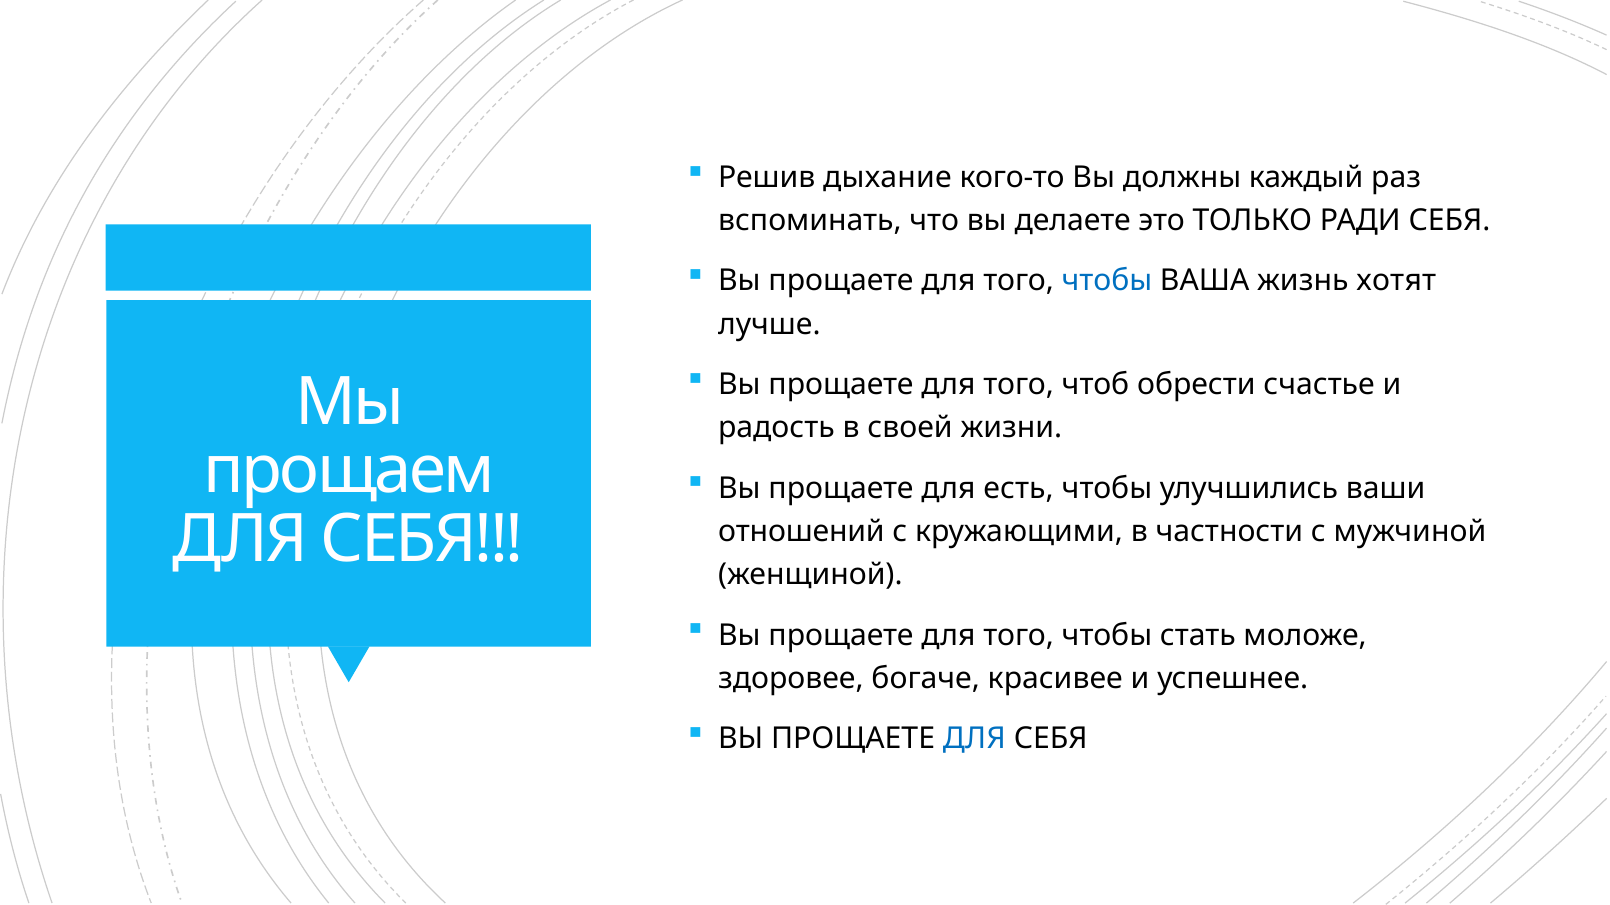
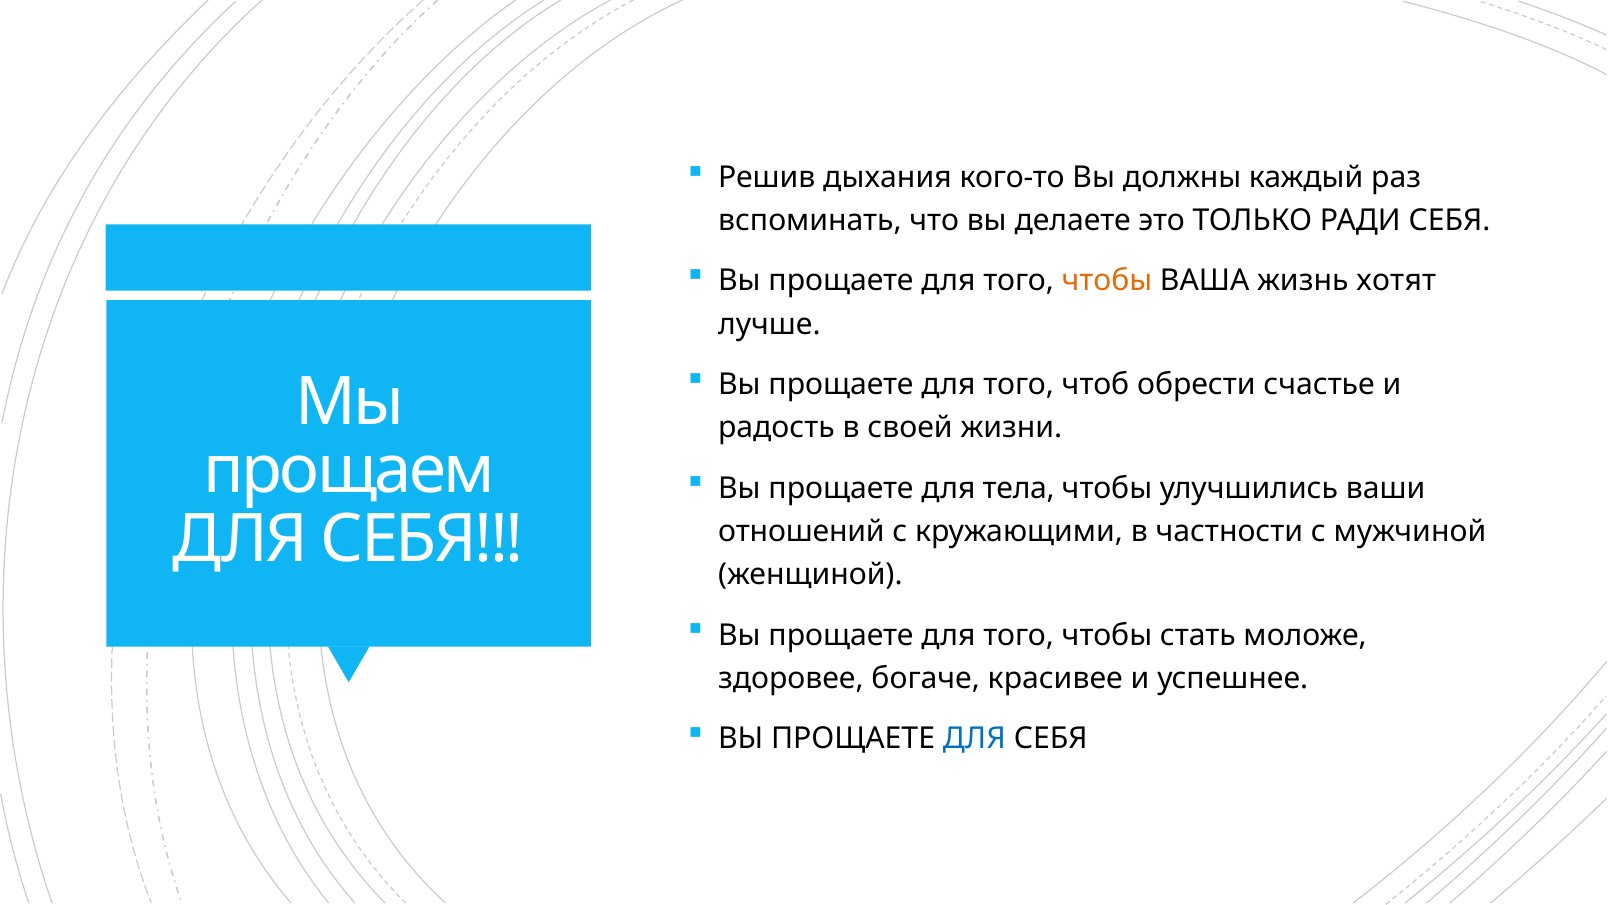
дыхание: дыхание -> дыхания
чтобы at (1107, 281) colour: blue -> orange
есть: есть -> тела
